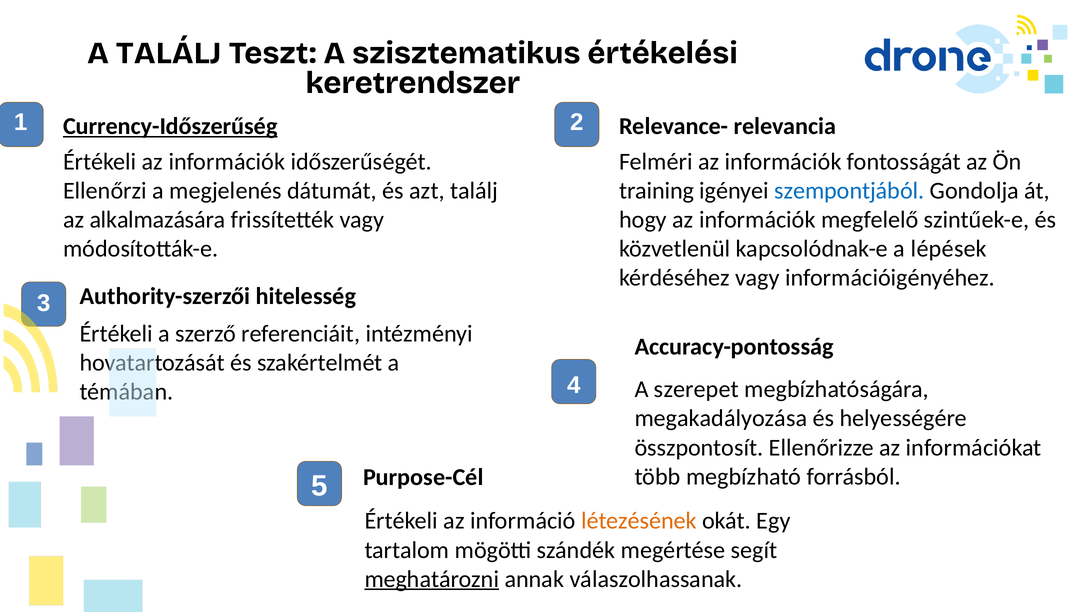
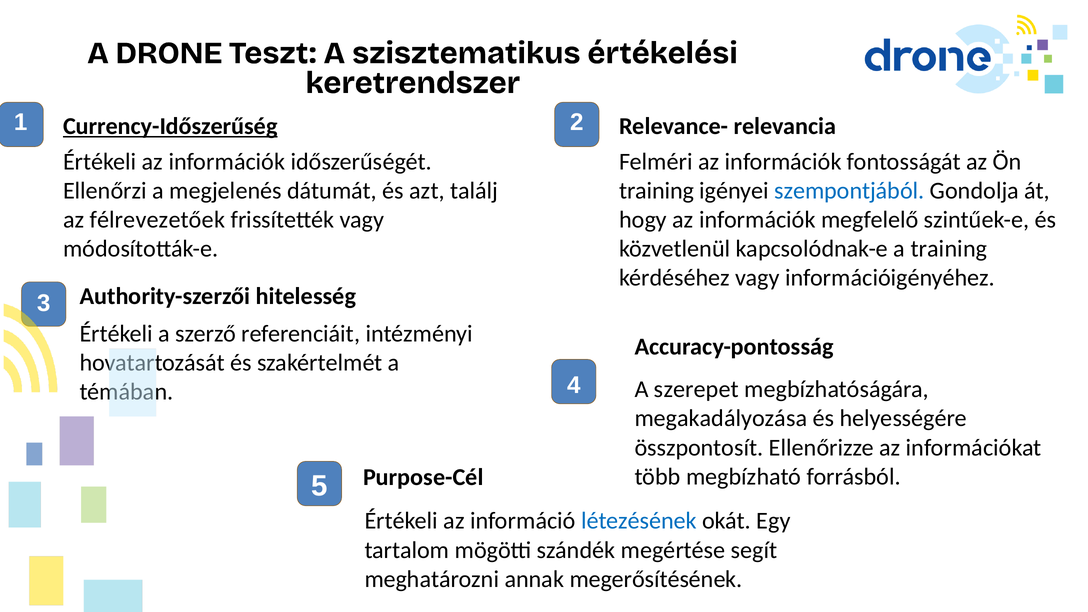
A TALÁLJ: TALÁLJ -> DRONE
alkalmazására: alkalmazására -> félrevezetőek
a lépések: lépések -> training
létezésének colour: orange -> blue
meghatározni underline: present -> none
válaszolhassanak: válaszolhassanak -> megerősítésének
